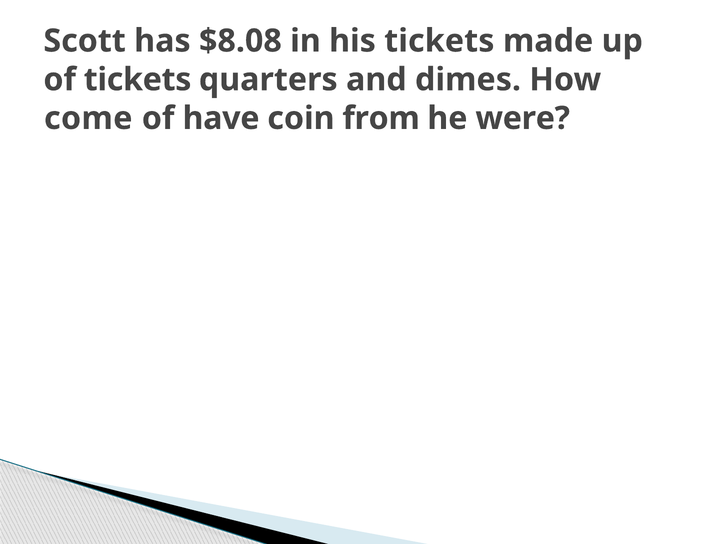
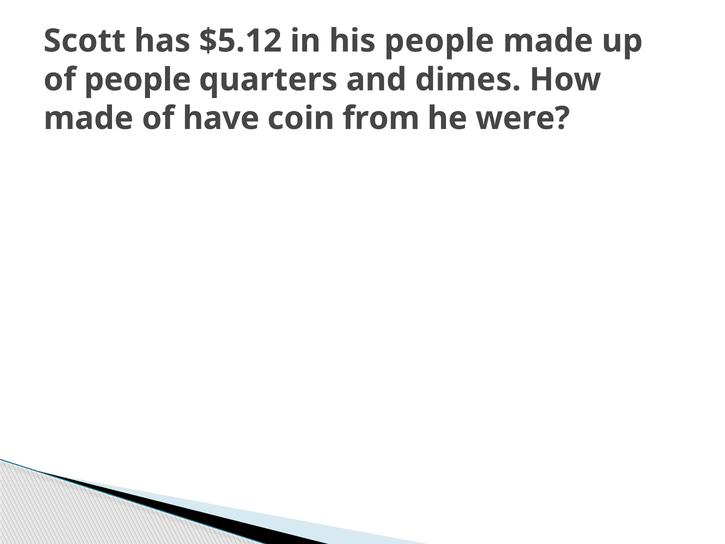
$8.08: $8.08 -> $5.12
his tickets: tickets -> people
of tickets: tickets -> people
come at (88, 118): come -> made
